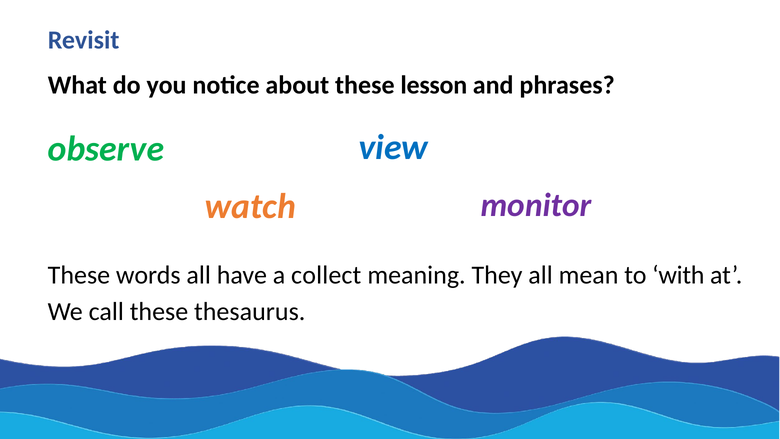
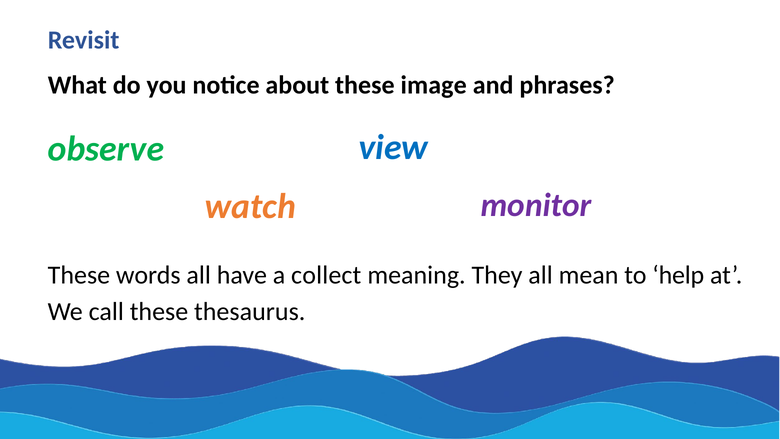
lesson: lesson -> image
with: with -> help
